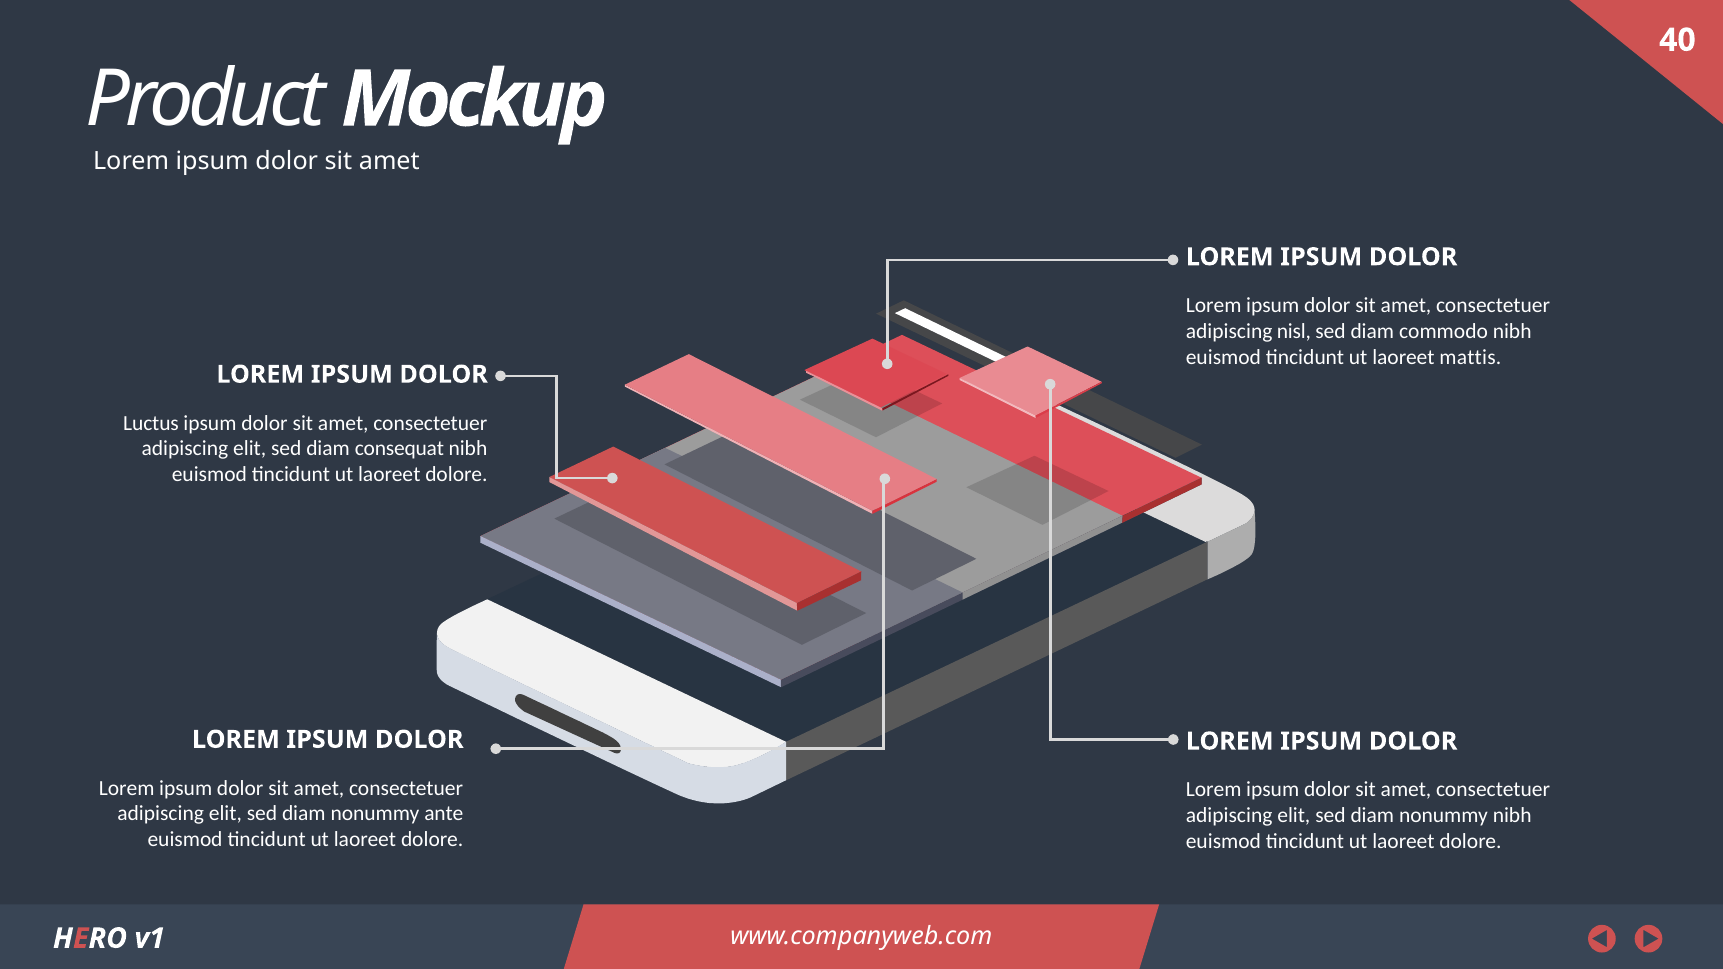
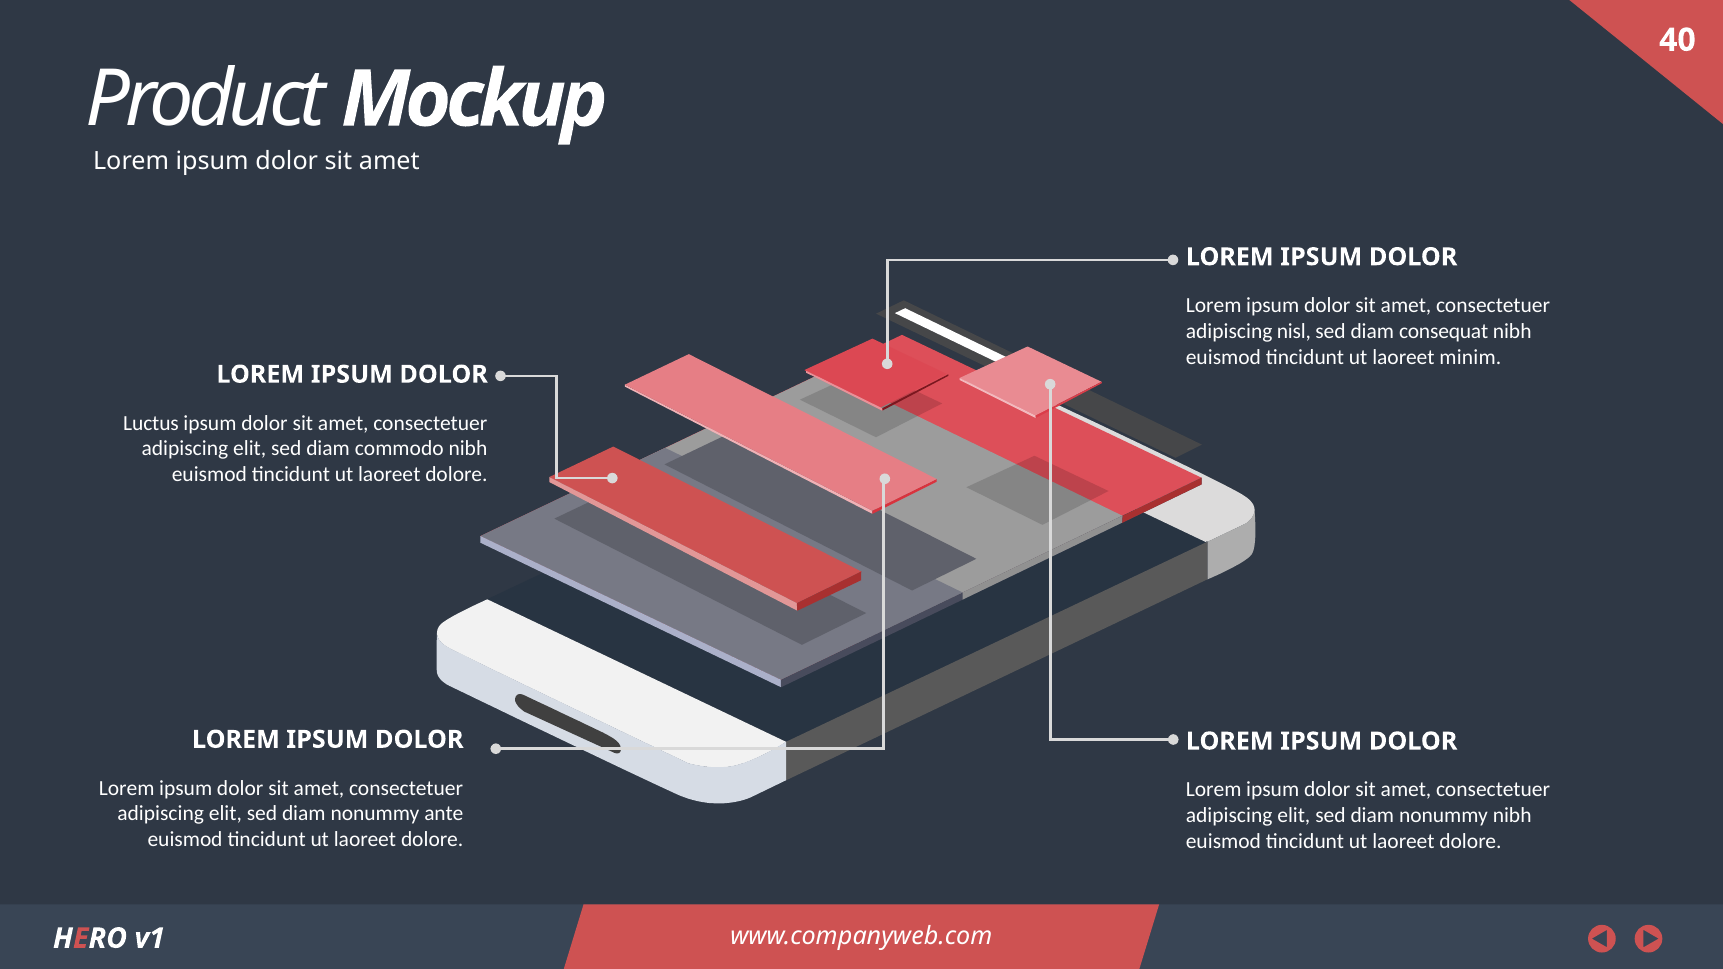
commodo: commodo -> consequat
mattis: mattis -> minim
consequat: consequat -> commodo
